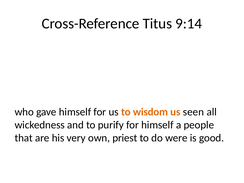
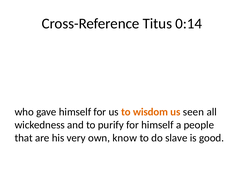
9:14: 9:14 -> 0:14
priest: priest -> know
were: were -> slave
